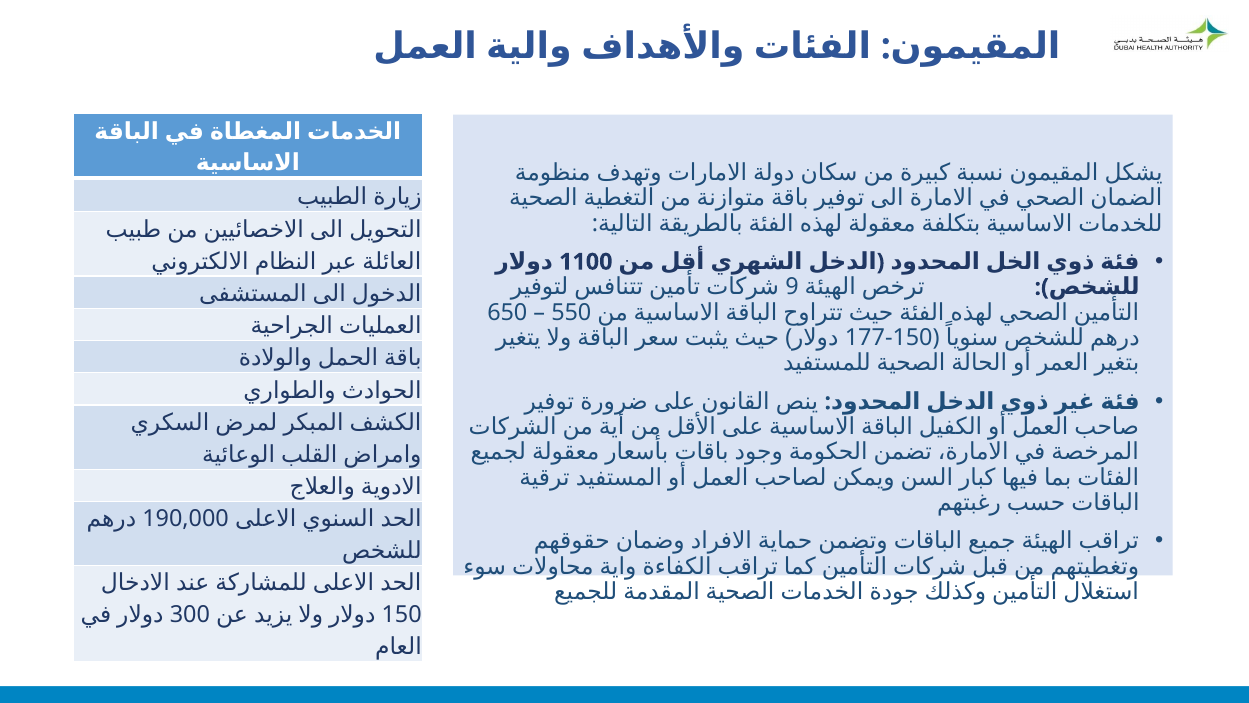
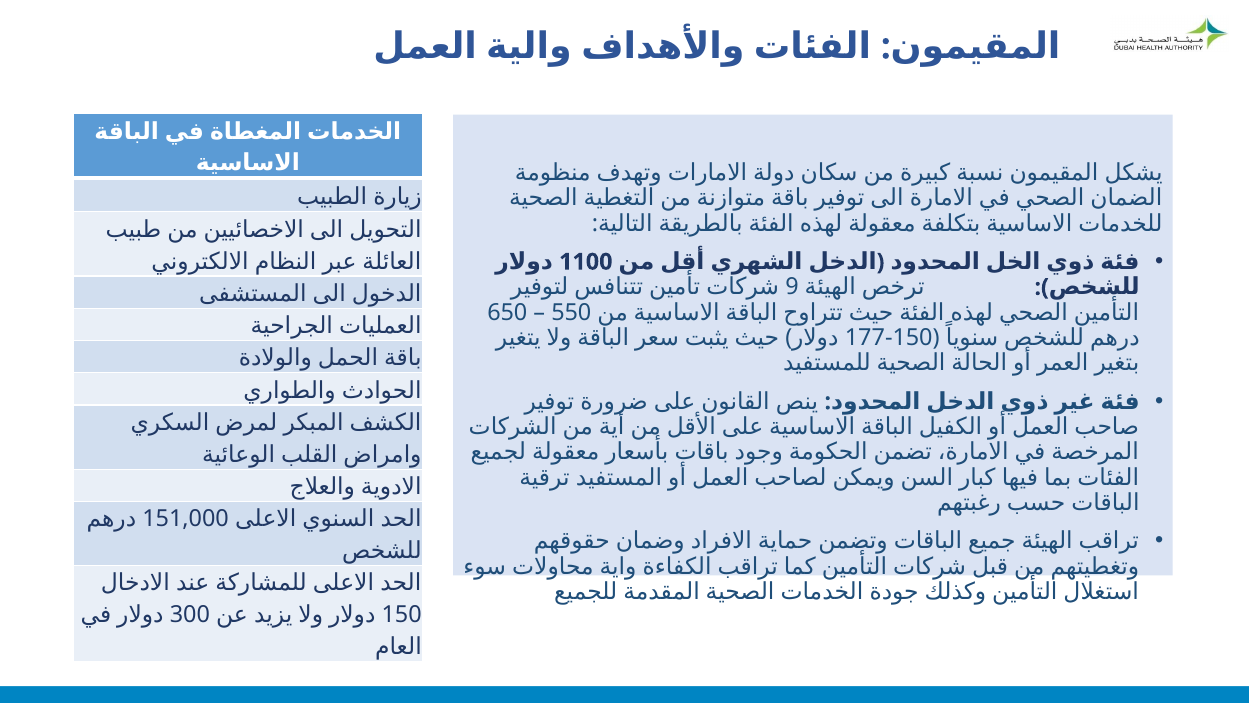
190,000: 190,000 -> 151,000
